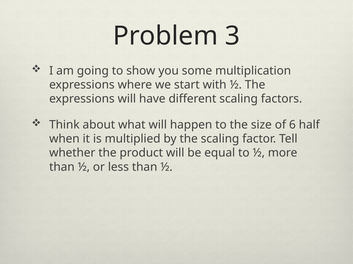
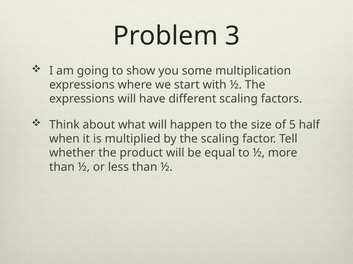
6: 6 -> 5
